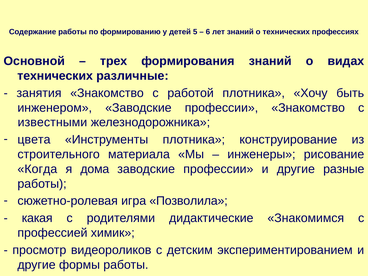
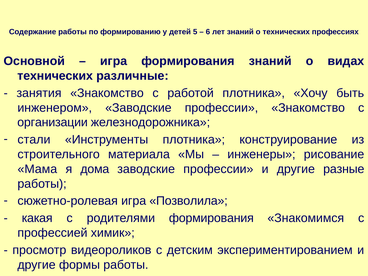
трех at (114, 61): трех -> игра
известными: известными -> организации
цвета: цвета -> стали
Когда: Когда -> Мама
родителями дидактические: дидактические -> формирования
